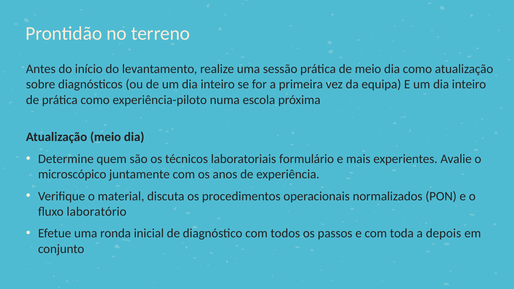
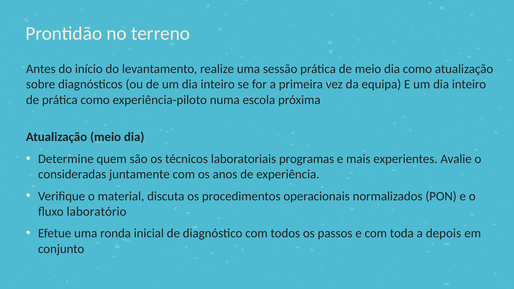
formulário: formulário -> programas
microscópico: microscópico -> consideradas
